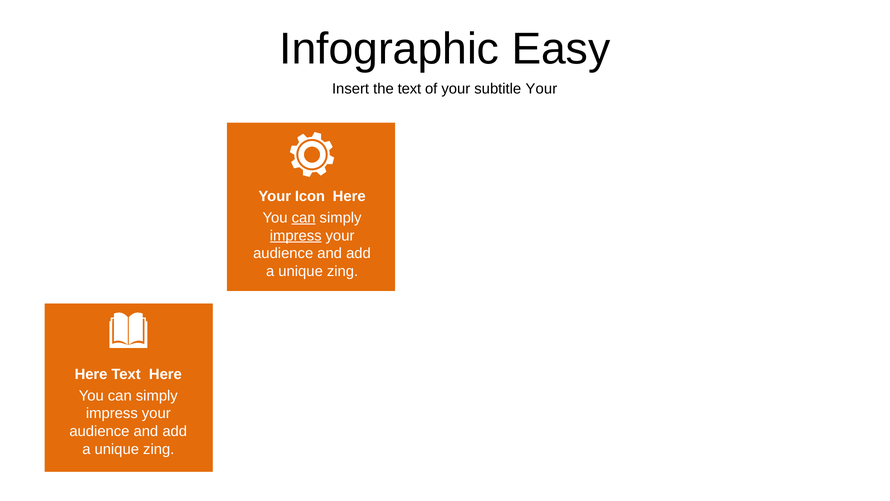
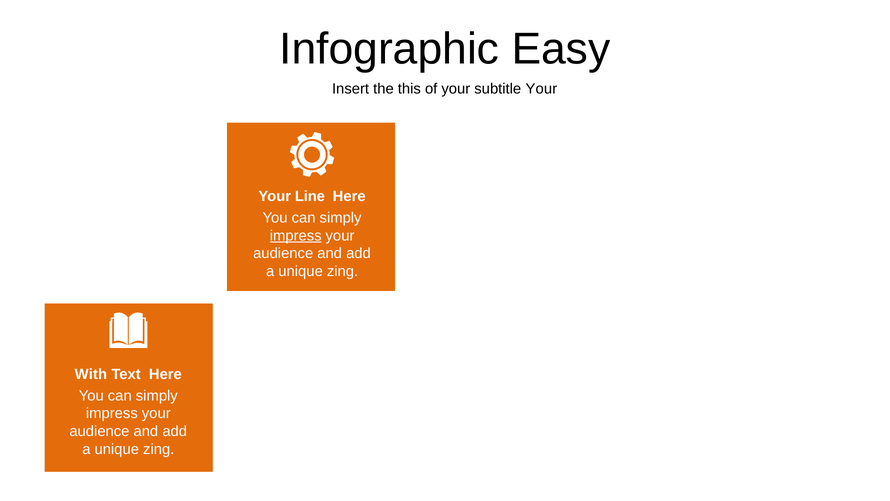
the text: text -> this
Icon: Icon -> Line
can at (304, 218) underline: present -> none
Here at (91, 374): Here -> With
